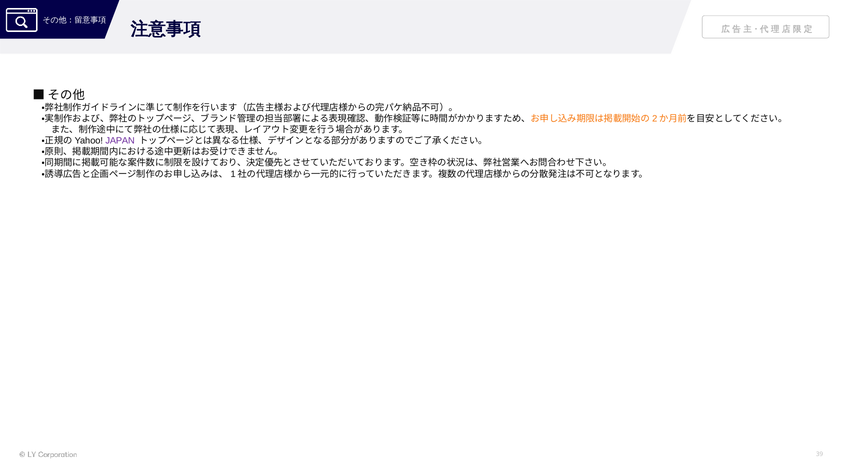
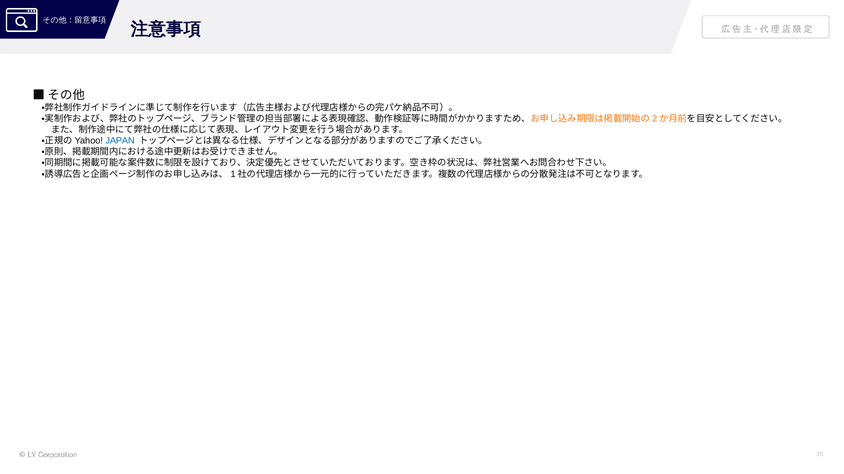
JAPAN colour: purple -> blue
